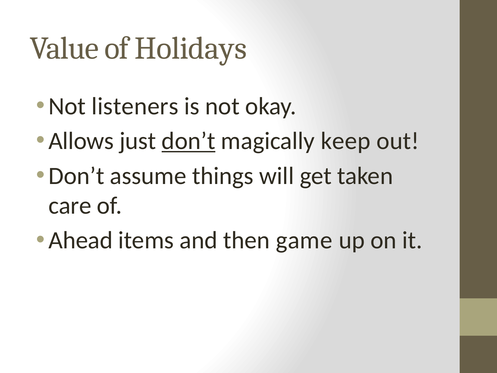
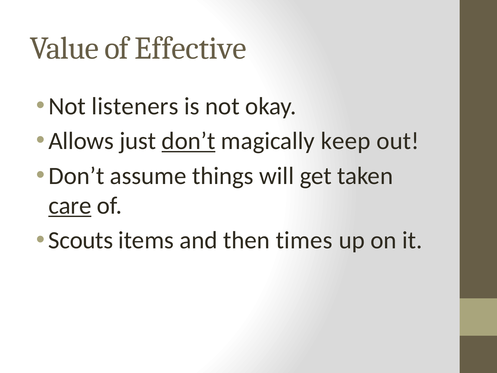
Holidays: Holidays -> Effective
care underline: none -> present
Ahead: Ahead -> Scouts
game: game -> times
